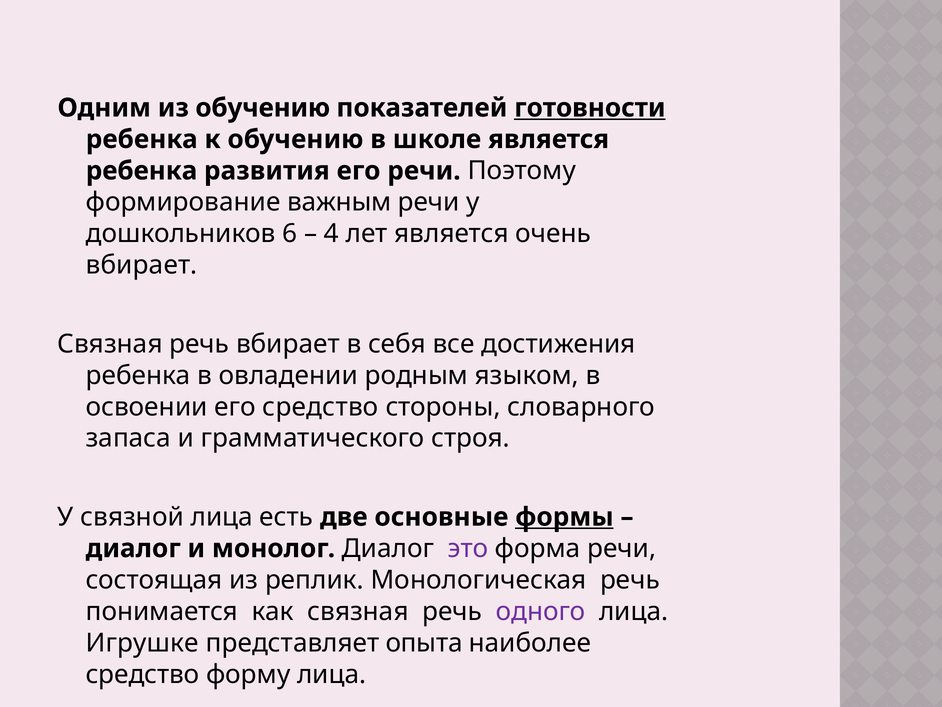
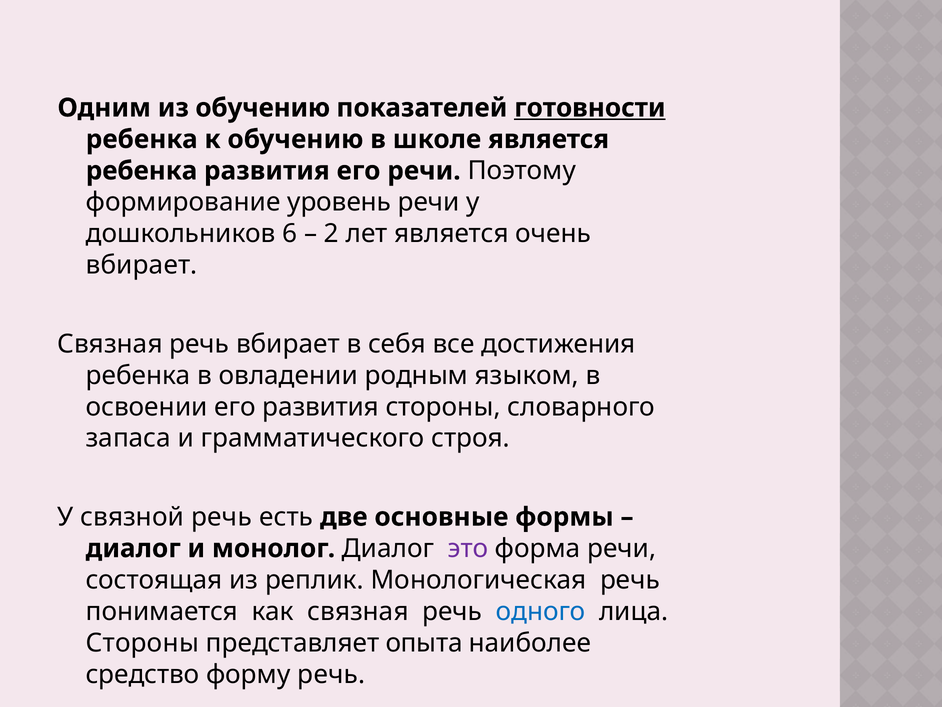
важным: важным -> уровень
4: 4 -> 2
его средство: средство -> развития
связной лица: лица -> речь
формы underline: present -> none
одного colour: purple -> blue
Игрушке at (142, 642): Игрушке -> Стороны
форму лица: лица -> речь
